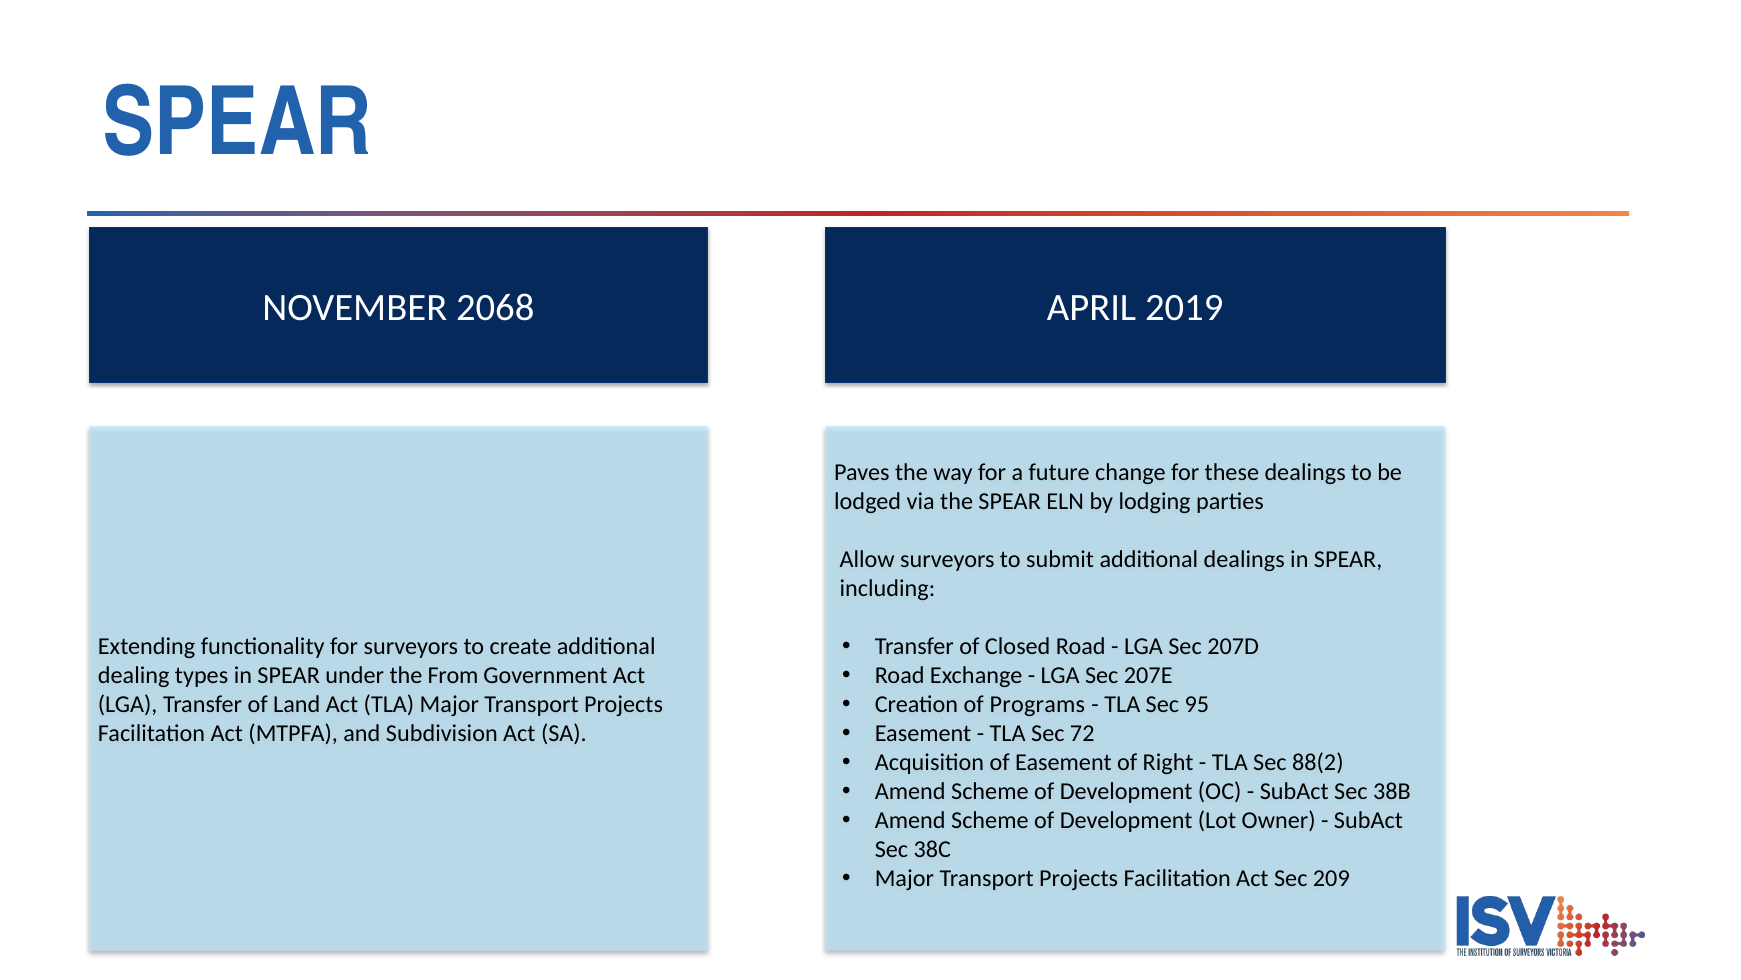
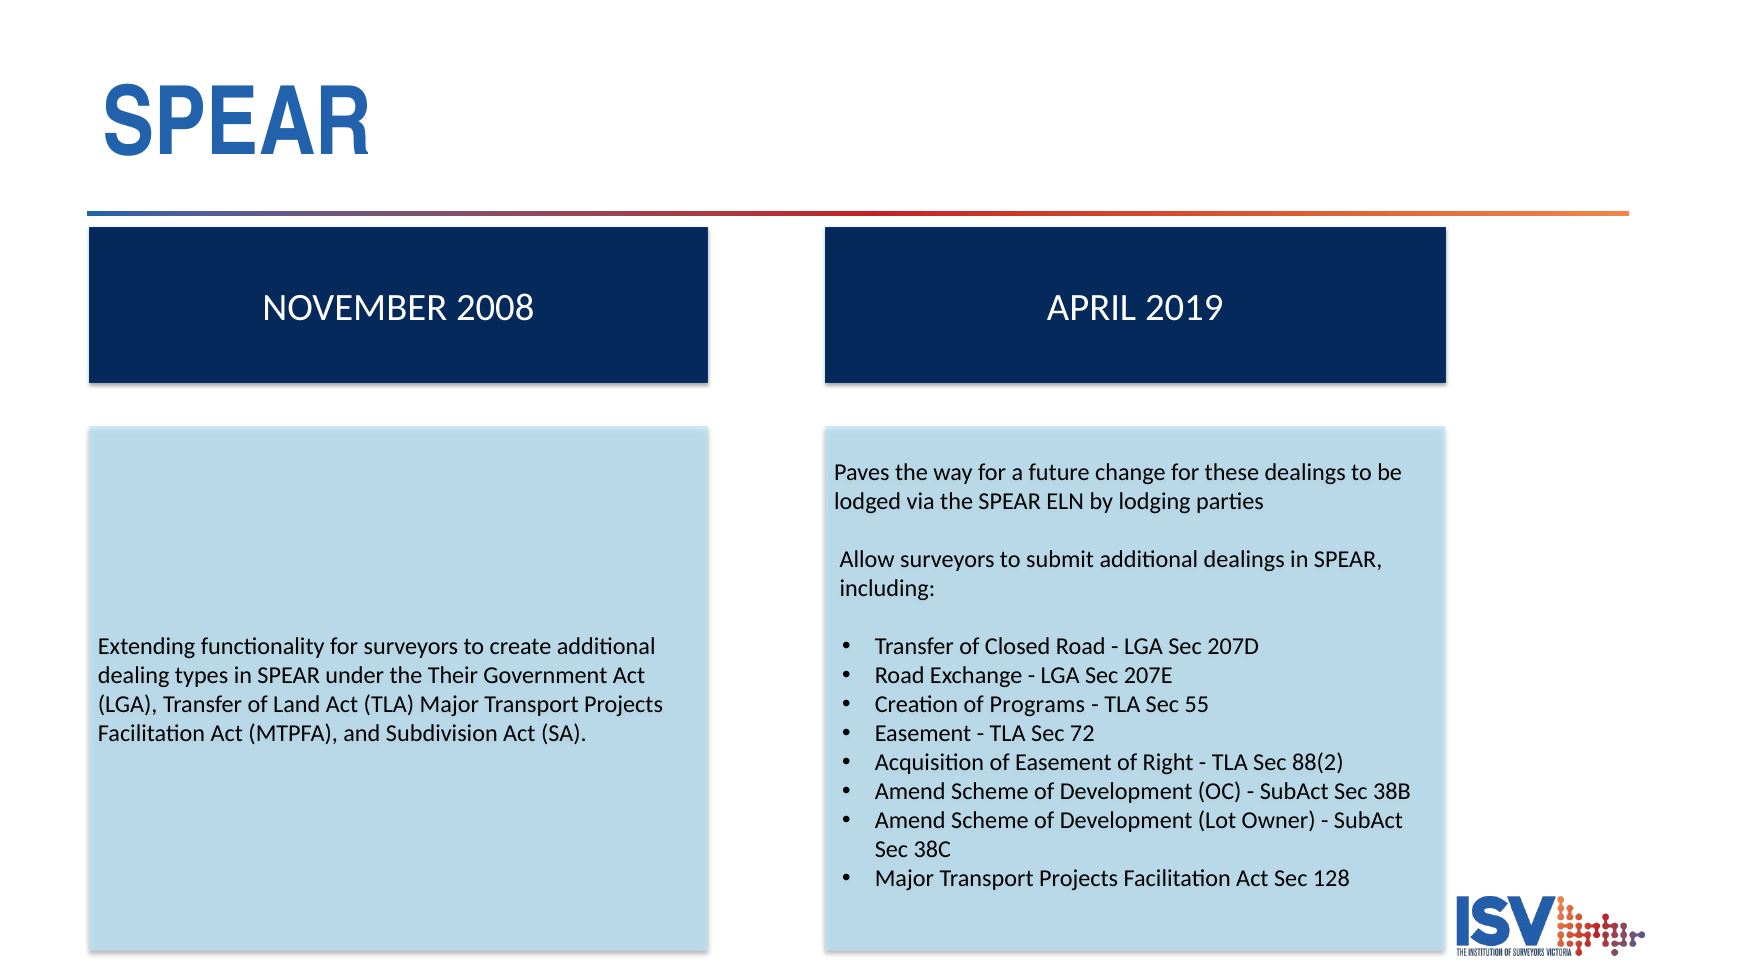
2068: 2068 -> 2008
From: From -> Their
95: 95 -> 55
209: 209 -> 128
